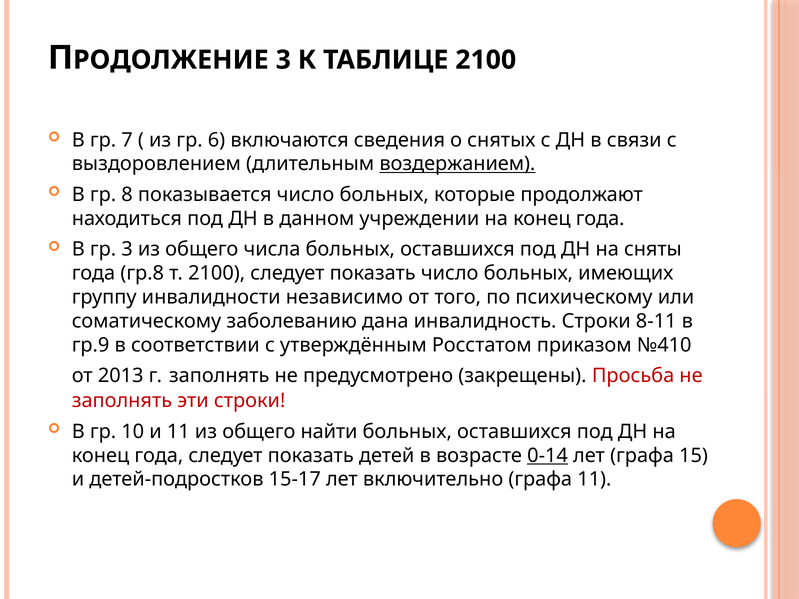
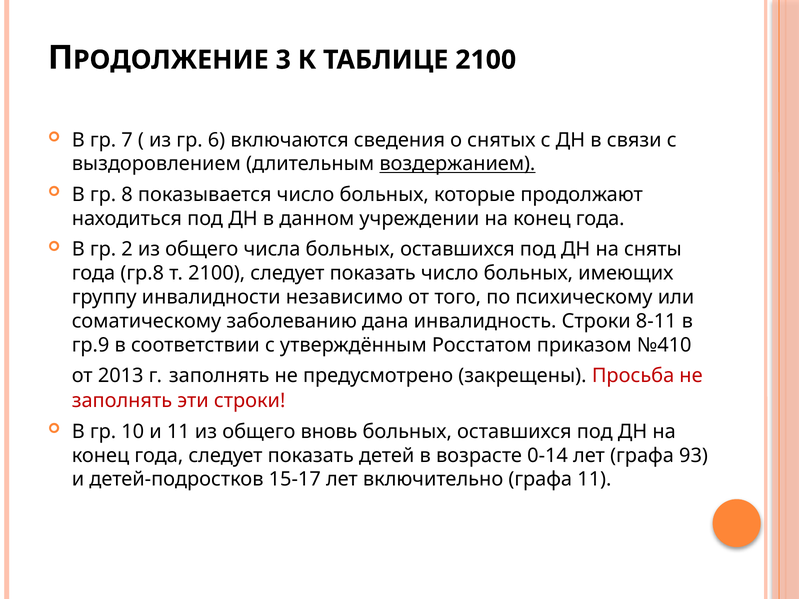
гр 3: 3 -> 2
найти: найти -> вновь
0-14 underline: present -> none
15: 15 -> 93
